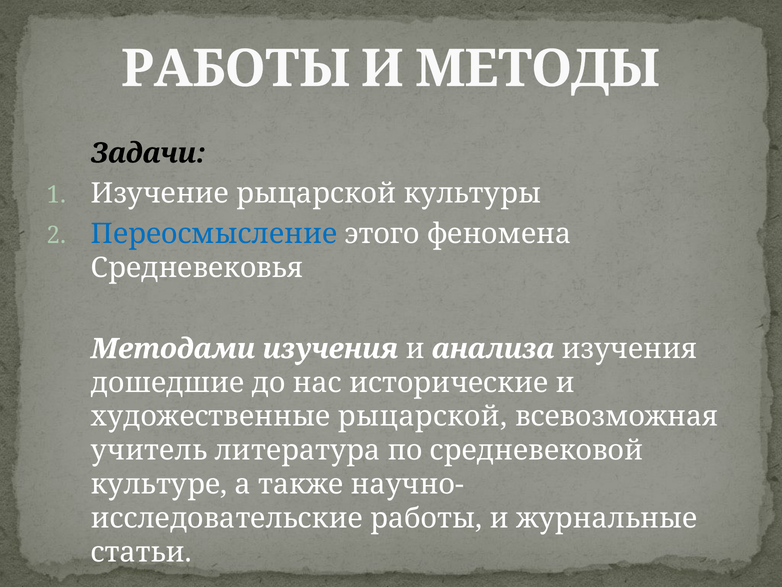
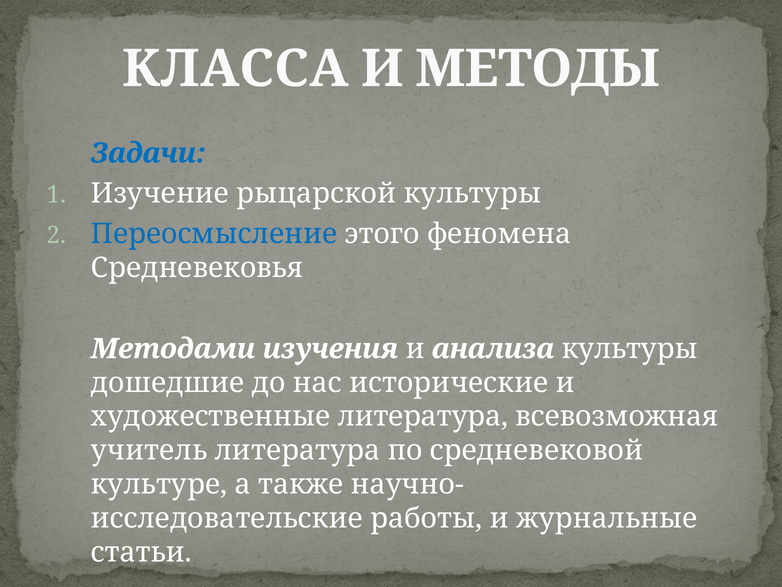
РАБОТЫ at (236, 69): РАБОТЫ -> КЛАССА
Задачи colour: black -> blue
анализа изучения: изучения -> культуры
художественные рыцарской: рыцарской -> литература
